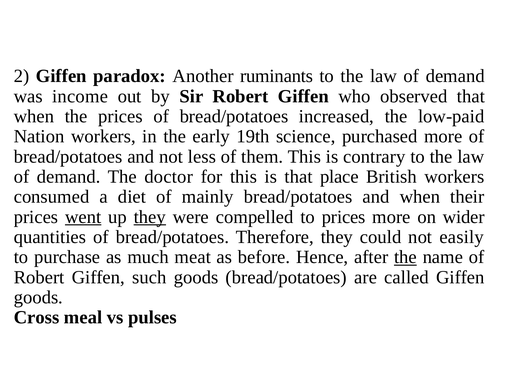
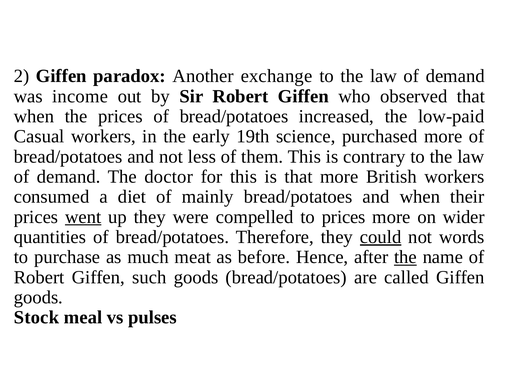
ruminants: ruminants -> exchange
Nation: Nation -> Casual
that place: place -> more
they at (150, 217) underline: present -> none
could underline: none -> present
easily: easily -> words
Cross: Cross -> Stock
